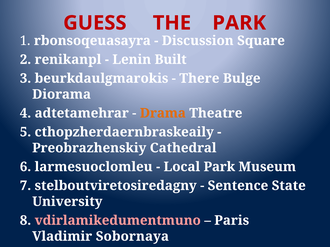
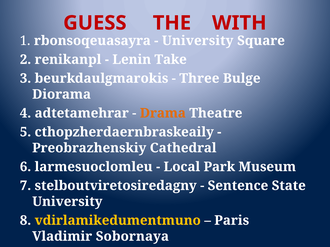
THE PARK: PARK -> WITH
Discussion at (198, 41): Discussion -> University
Built: Built -> Take
There: There -> Three
vdirlamikedumentmuno colour: pink -> yellow
